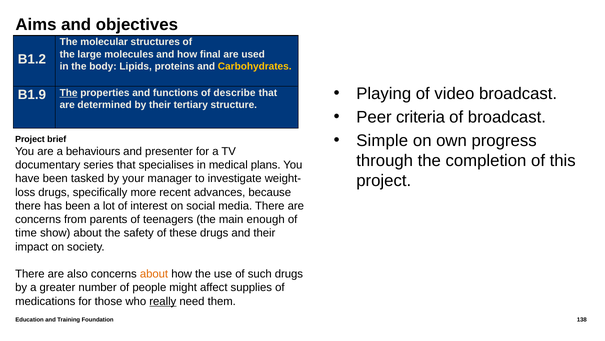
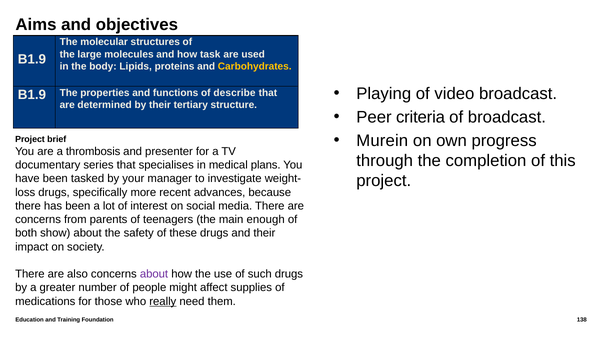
final: final -> task
B1.2 at (32, 59): B1.2 -> B1.9
The at (69, 93) underline: present -> none
Simple: Simple -> Murein
behaviours: behaviours -> thrombosis
time: time -> both
about at (154, 274) colour: orange -> purple
